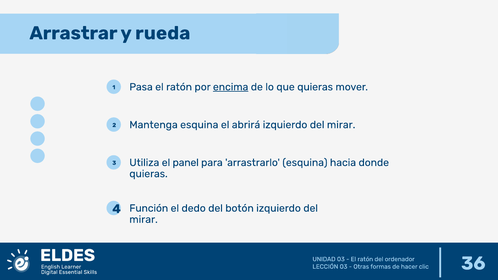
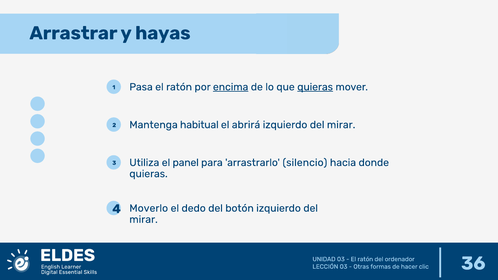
rueda: rueda -> hayas
quieras at (315, 87) underline: none -> present
Mantenga esquina: esquina -> habitual
arrastrarlo esquina: esquina -> silencio
Función: Función -> Moverlo
